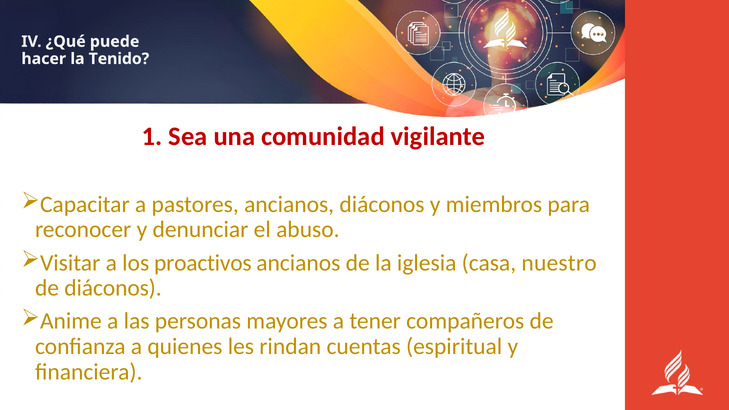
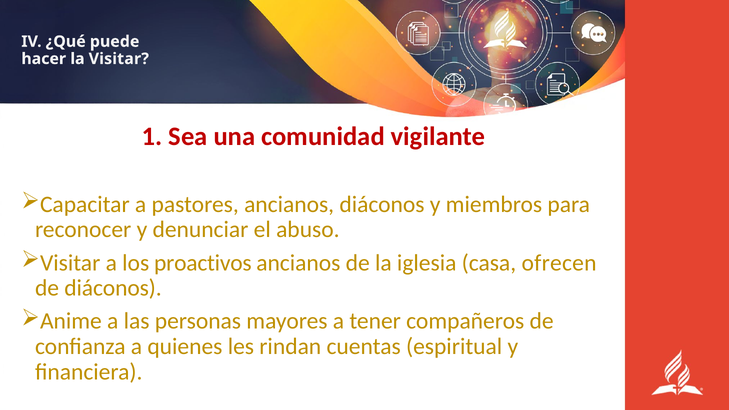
la Tenido: Tenido -> Visitar
nuestro: nuestro -> ofrecen
